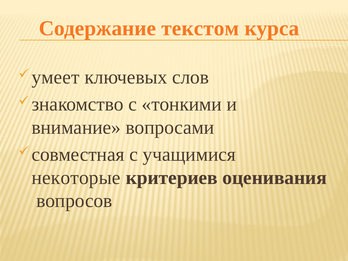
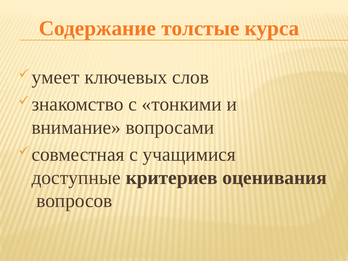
текстом: текстом -> толстые
некоторые: некоторые -> доступные
